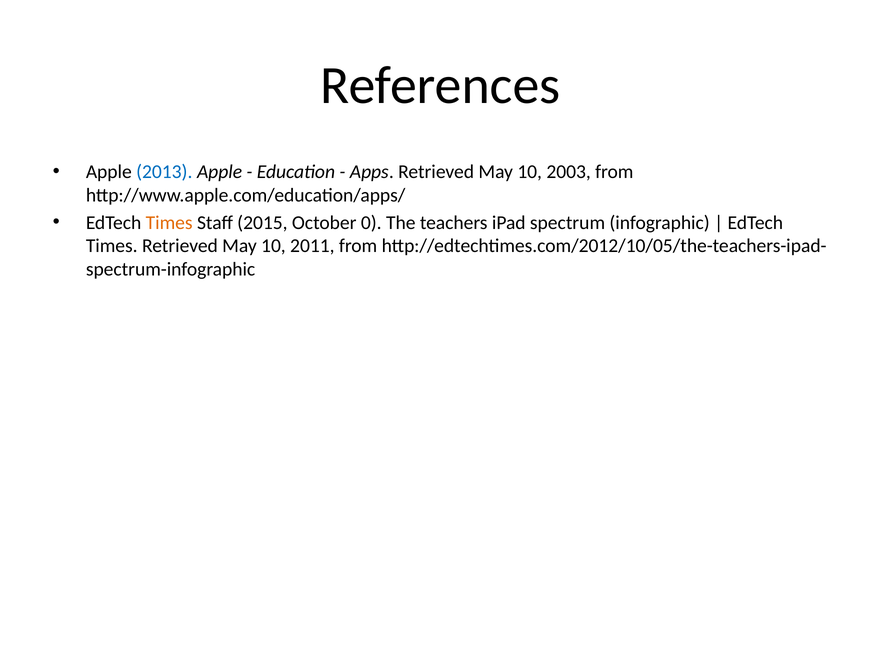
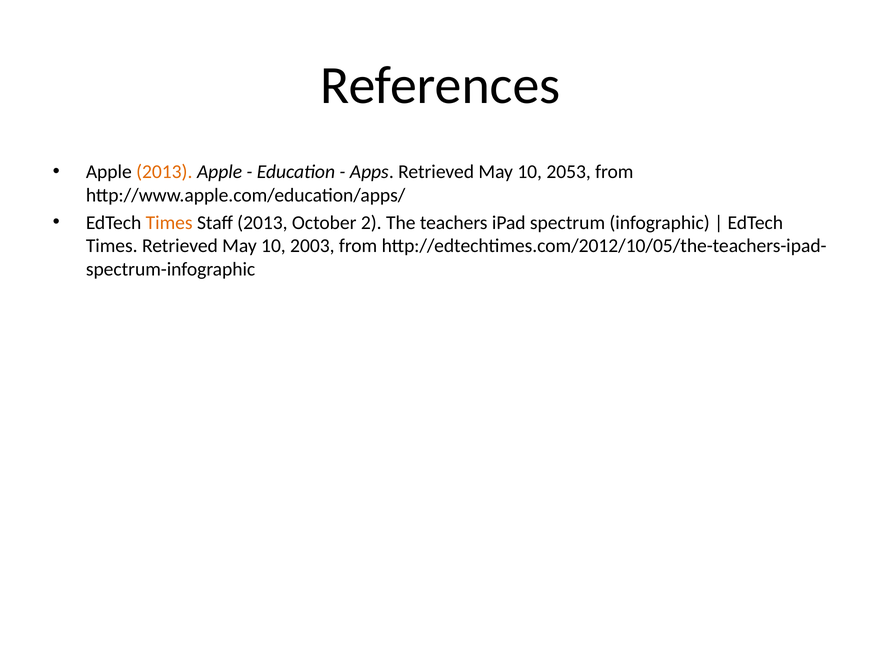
2013 at (164, 172) colour: blue -> orange
2003: 2003 -> 2053
Staff 2015: 2015 -> 2013
0: 0 -> 2
2011: 2011 -> 2003
